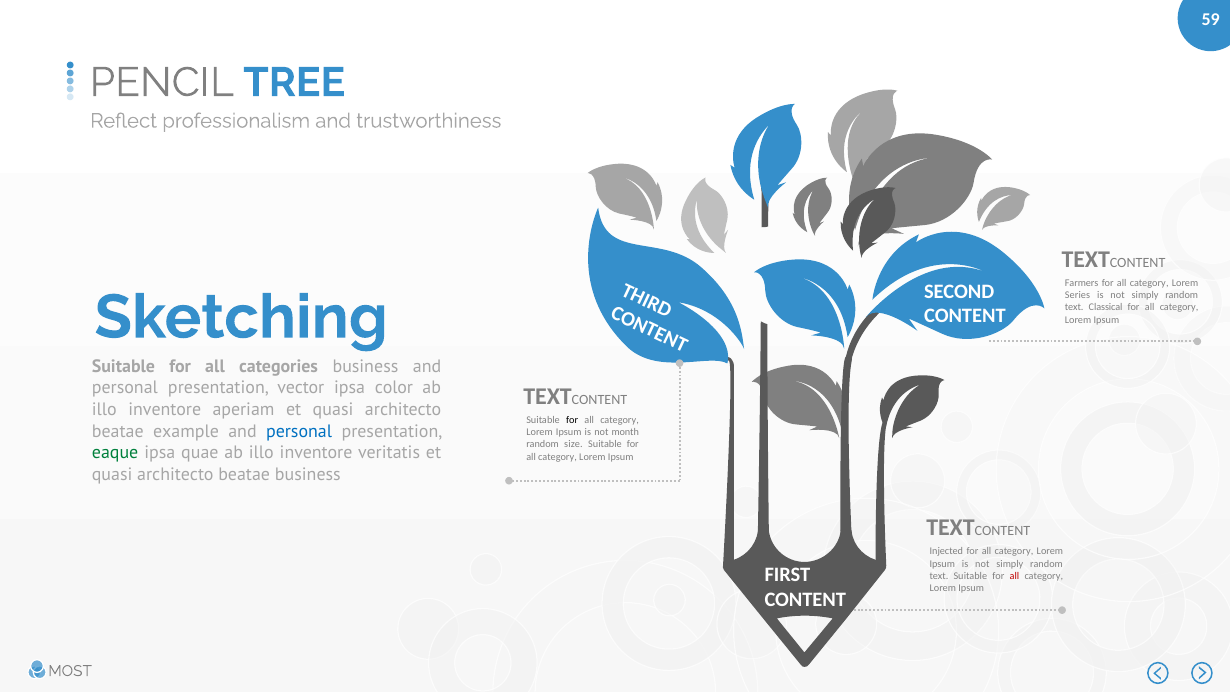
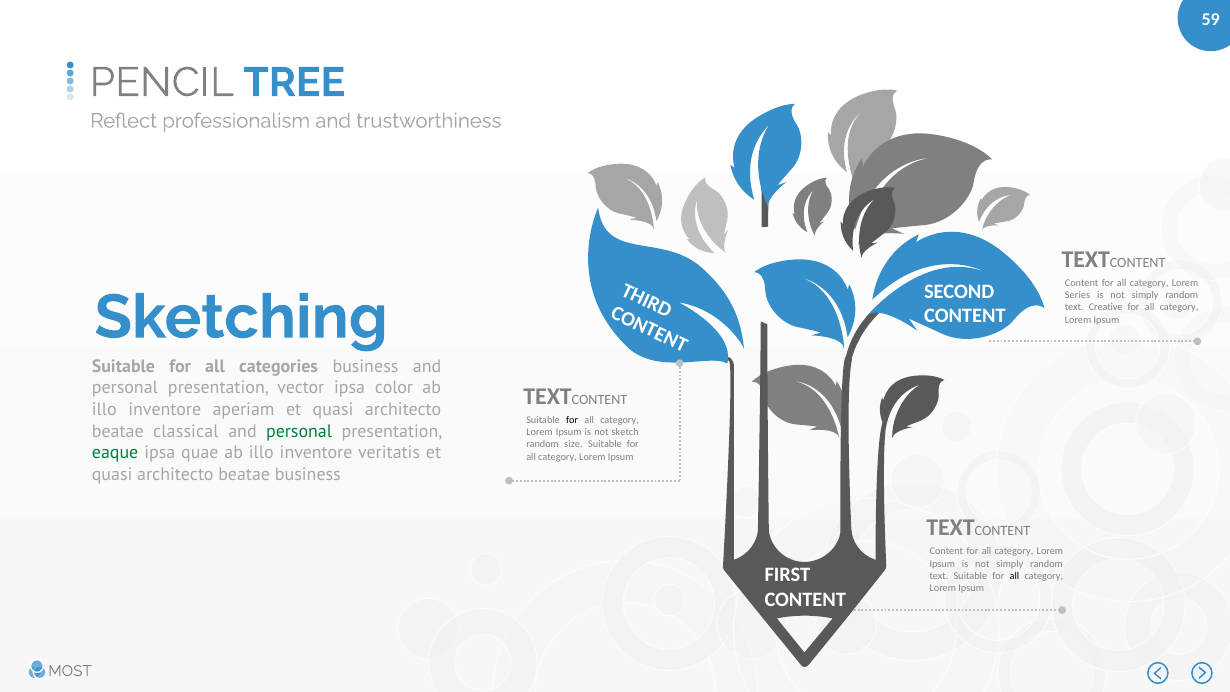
Farmers at (1082, 283): Farmers -> Content
Classical: Classical -> Creative
example: example -> classical
personal at (299, 431) colour: blue -> green
month: month -> sketch
Injected at (946, 551): Injected -> Content
all at (1014, 576) colour: red -> black
